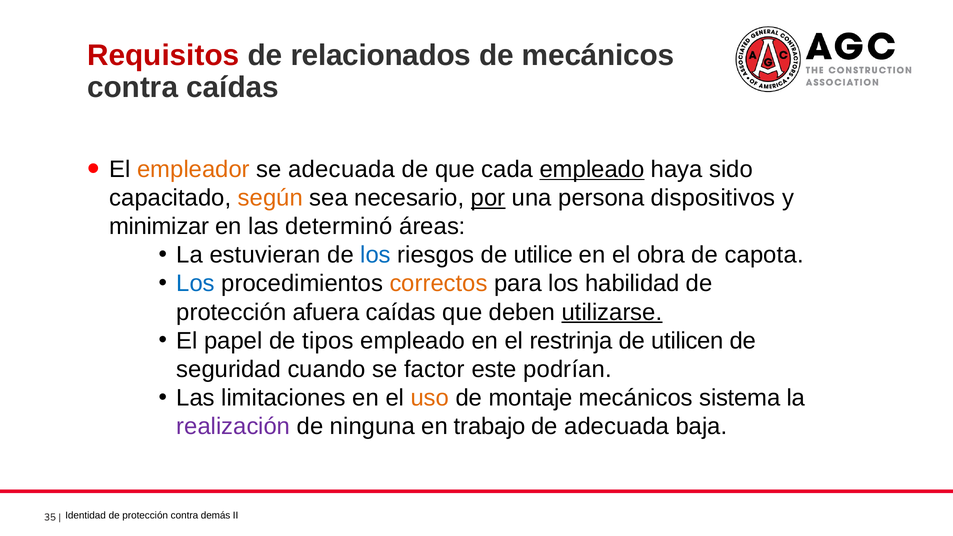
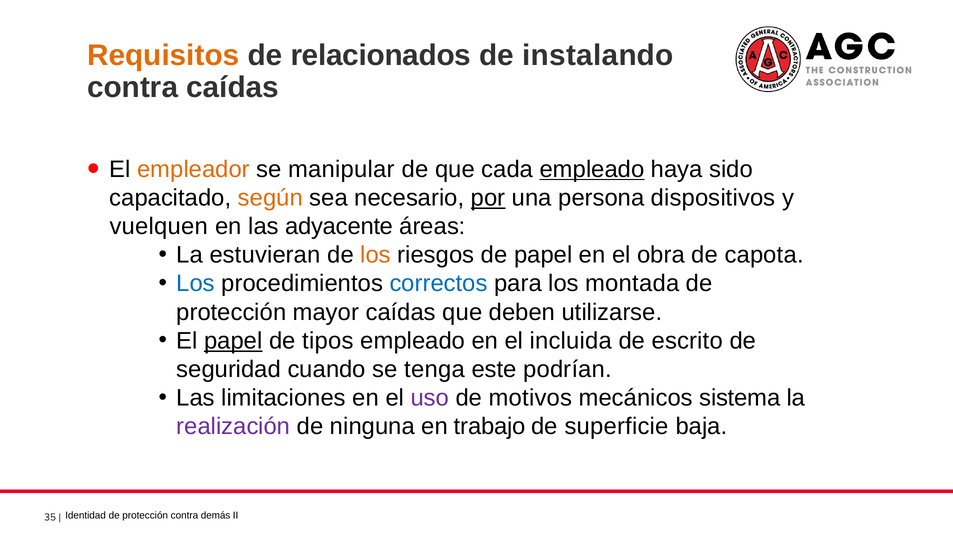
Requisitos colour: red -> orange
de mecánicos: mecánicos -> instalando
se adecuada: adecuada -> manipular
minimizar: minimizar -> vuelquen
determinó: determinó -> adyacente
los at (376, 255) colour: blue -> orange
de utilice: utilice -> papel
correctos colour: orange -> blue
habilidad: habilidad -> montada
afuera: afuera -> mayor
utilizarse underline: present -> none
papel at (233, 341) underline: none -> present
restrinja: restrinja -> incluida
utilicen: utilicen -> escrito
factor: factor -> tenga
uso colour: orange -> purple
montaje: montaje -> motivos
de adecuada: adecuada -> superficie
